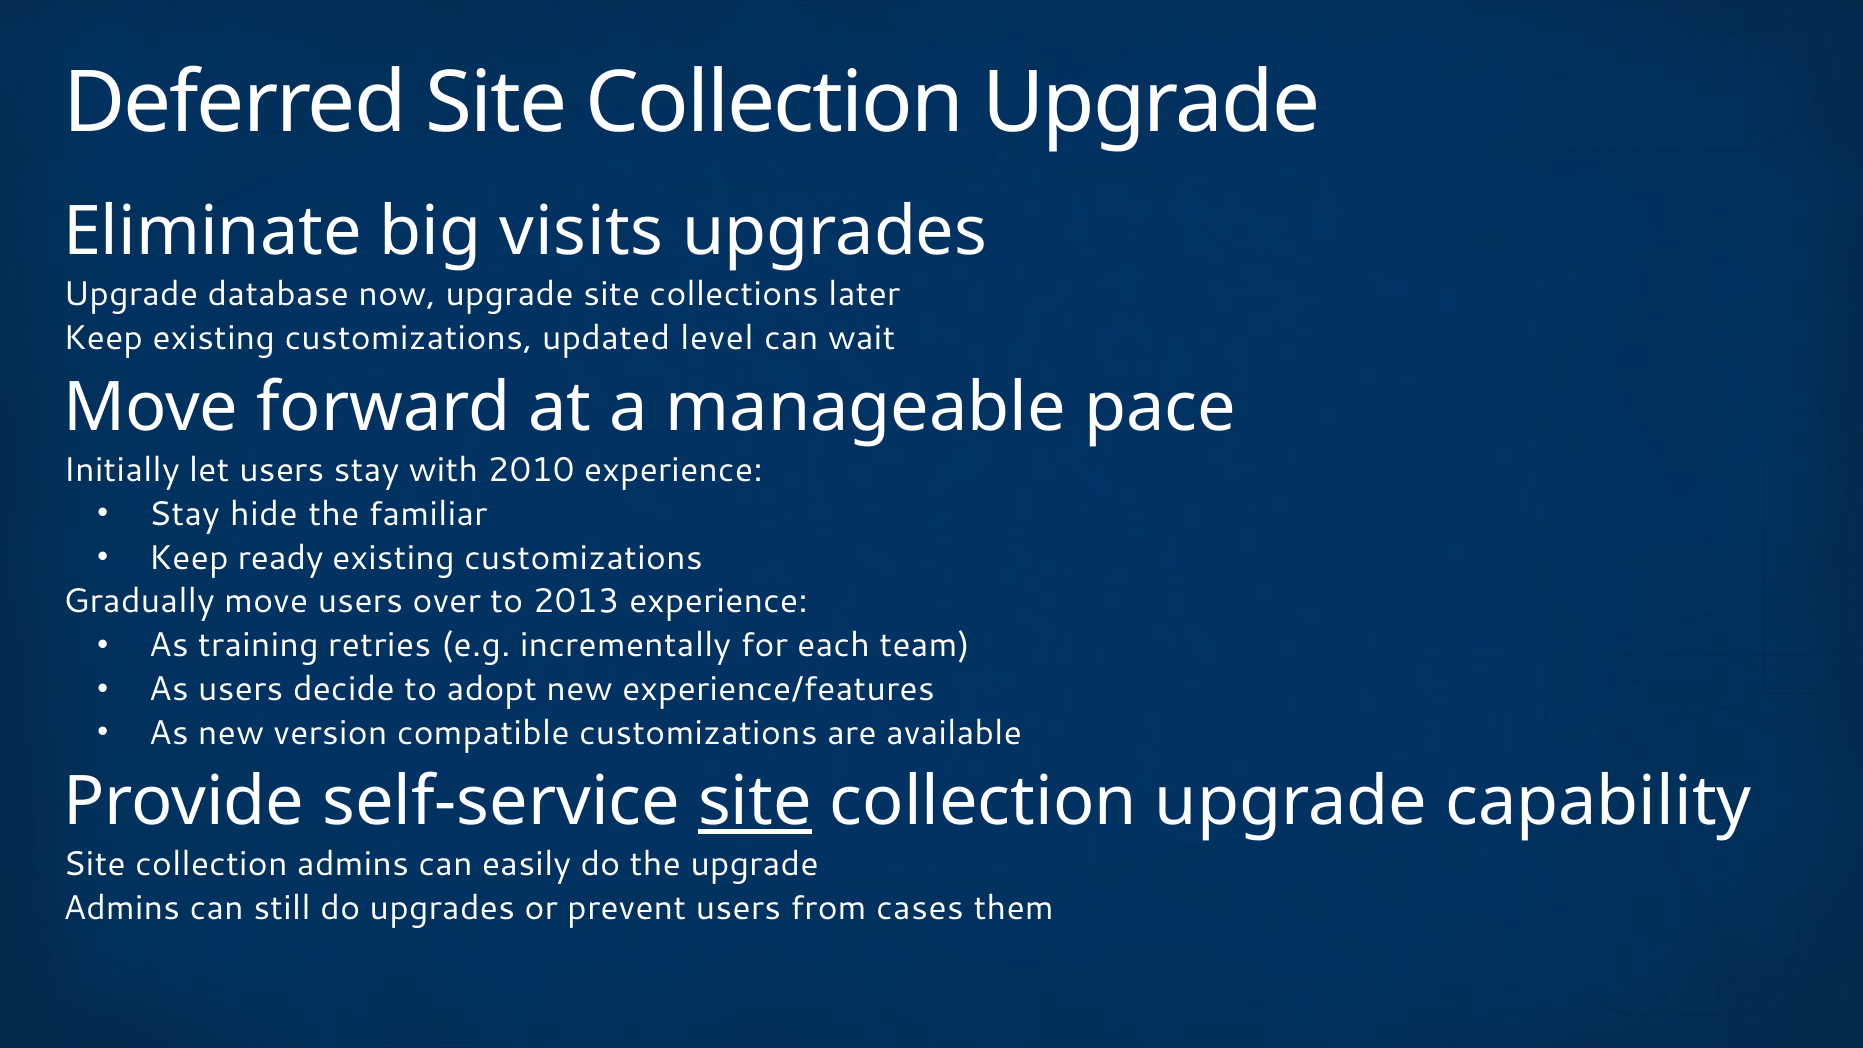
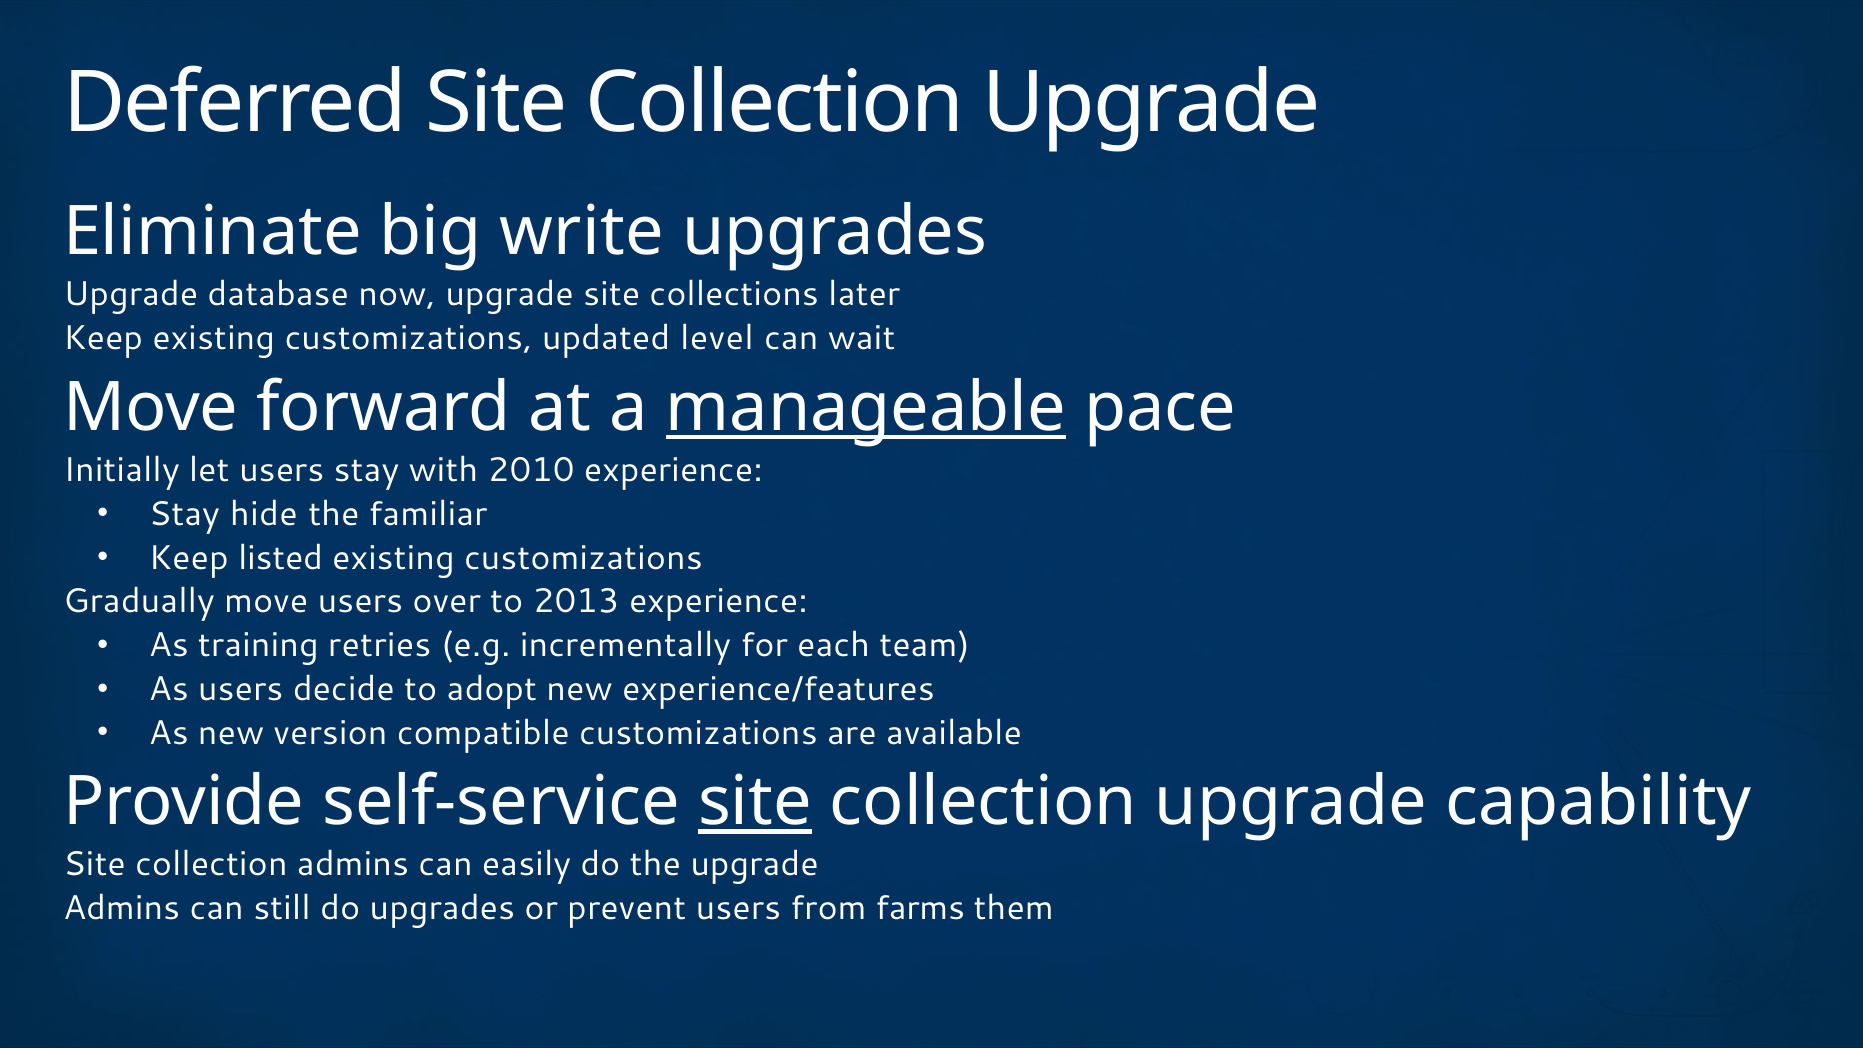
visits: visits -> write
manageable underline: none -> present
ready: ready -> listed
cases: cases -> farms
